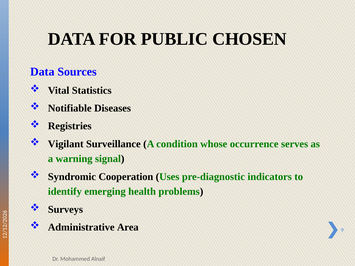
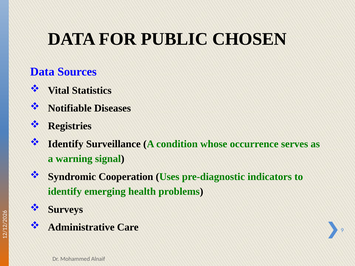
Vigilant at (66, 144): Vigilant -> Identify
Area: Area -> Care
